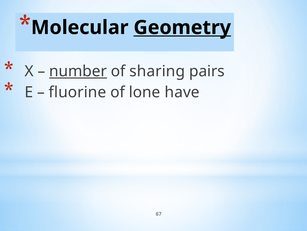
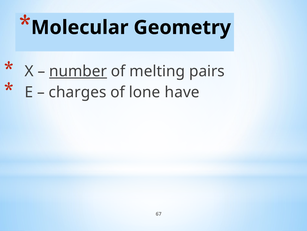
Geometry underline: present -> none
sharing: sharing -> melting
fluorine: fluorine -> charges
